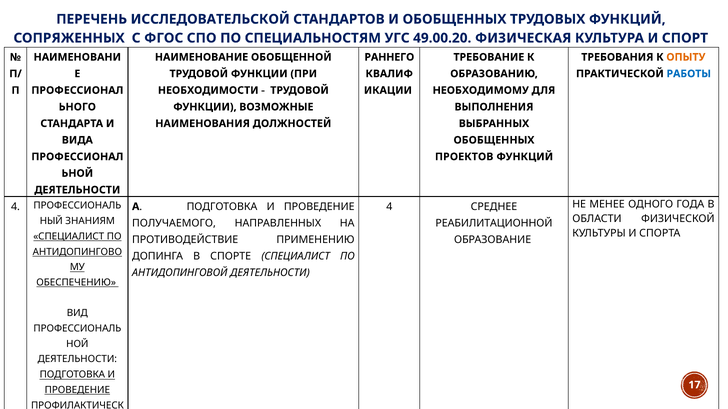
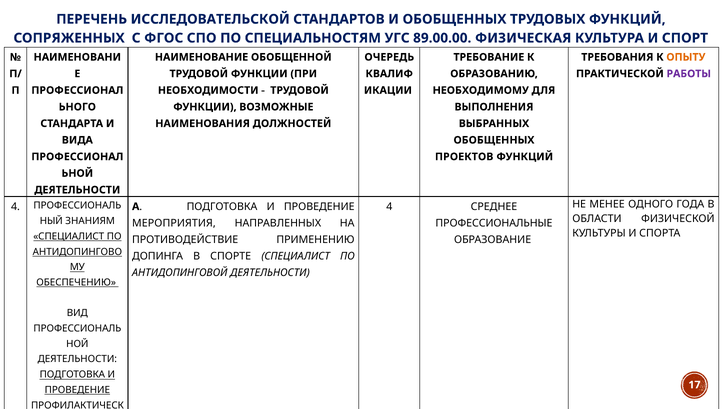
49.00.20: 49.00.20 -> 89.00.00
РАННЕГО: РАННЕГО -> ОЧЕРЕДЬ
РАБОТЫ at (689, 74) colour: blue -> purple
ПОЛУЧАЕМОГО: ПОЛУЧАЕМОГО -> МЕРОПРИЯТИЯ
РЕАБИЛИТАЦИОННОЙ: РЕАБИЛИТАЦИОННОЙ -> ПРОФЕССИОНАЛЬНЫЕ
